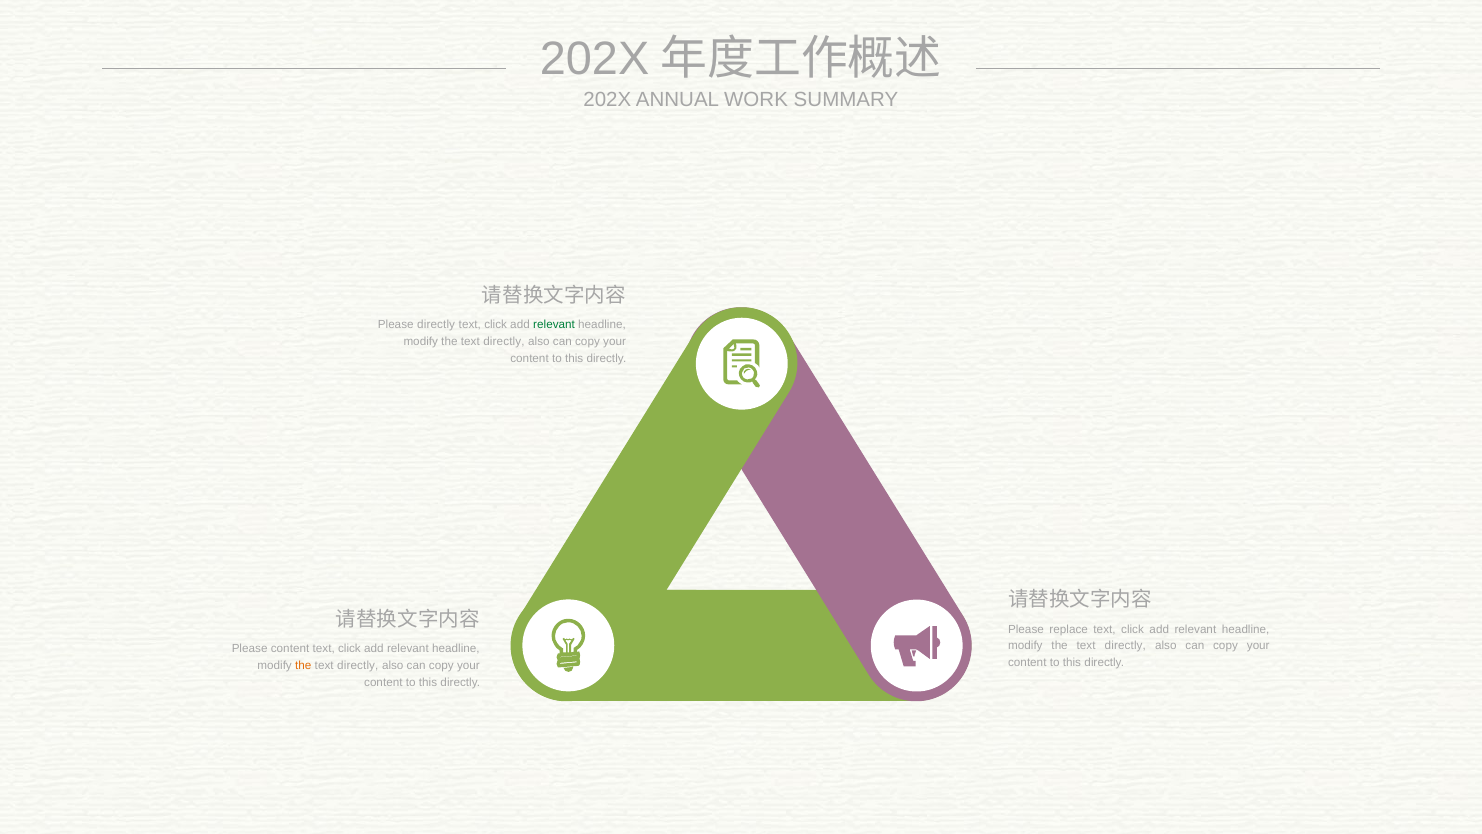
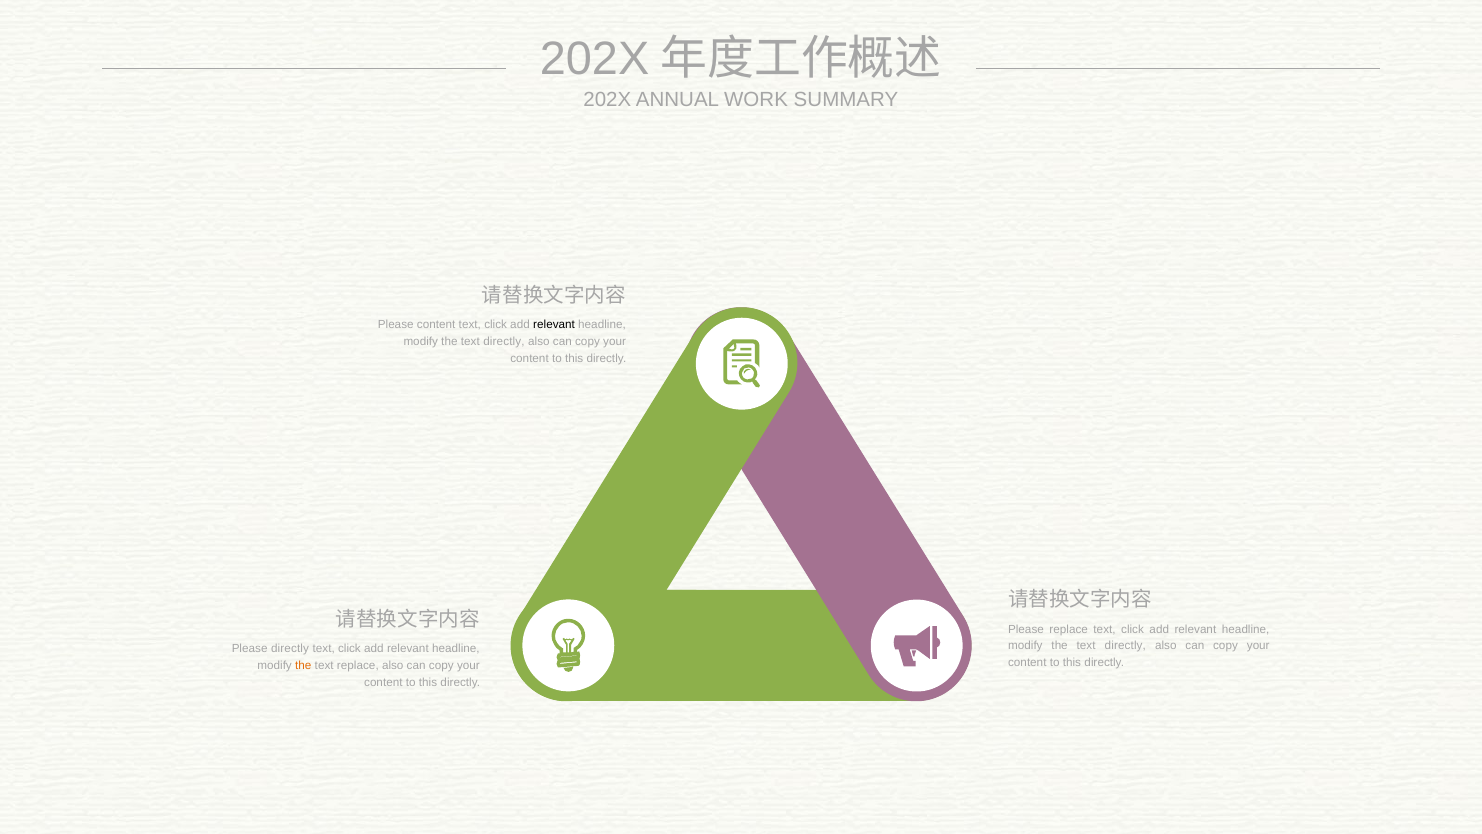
Please directly: directly -> content
relevant at (554, 324) colour: green -> black
Please content: content -> directly
directly at (358, 665): directly -> replace
